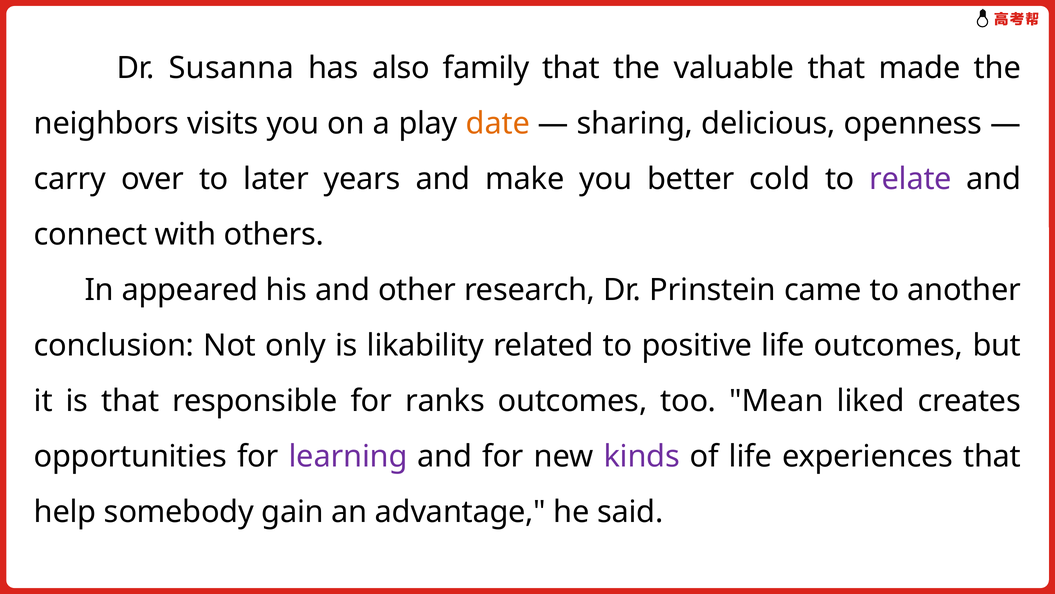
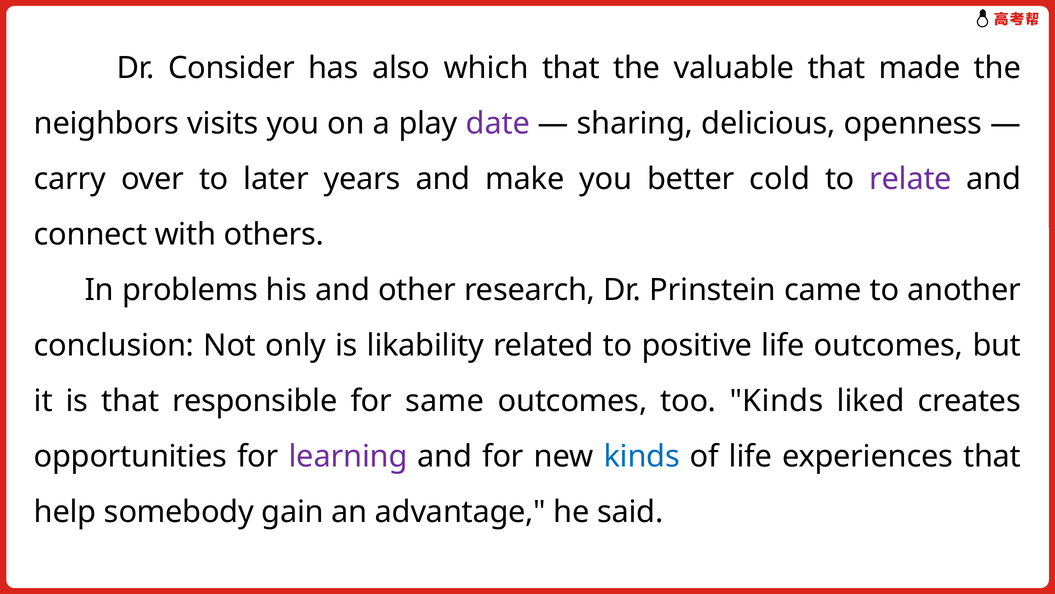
Susanna: Susanna -> Consider
family: family -> which
date colour: orange -> purple
appeared: appeared -> problems
ranks: ranks -> same
too Mean: Mean -> Kinds
kinds at (642, 456) colour: purple -> blue
